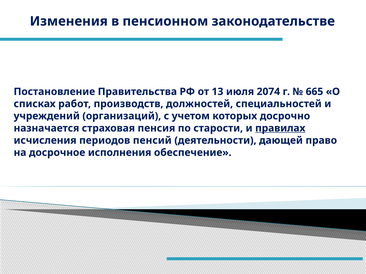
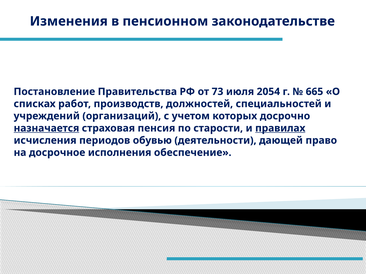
13: 13 -> 73
2074: 2074 -> 2054
назначается underline: none -> present
пенсий: пенсий -> обувью
